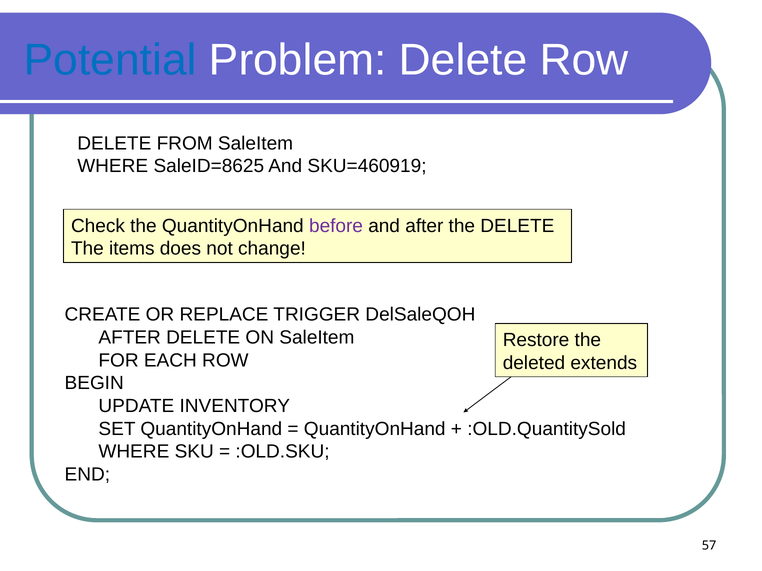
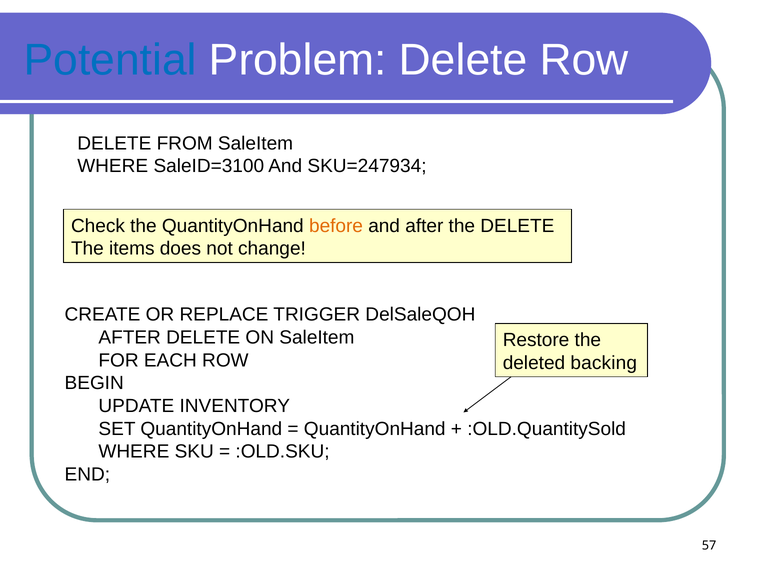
SaleID=8625: SaleID=8625 -> SaleID=3100
SKU=460919: SKU=460919 -> SKU=247934
before colour: purple -> orange
extends: extends -> backing
